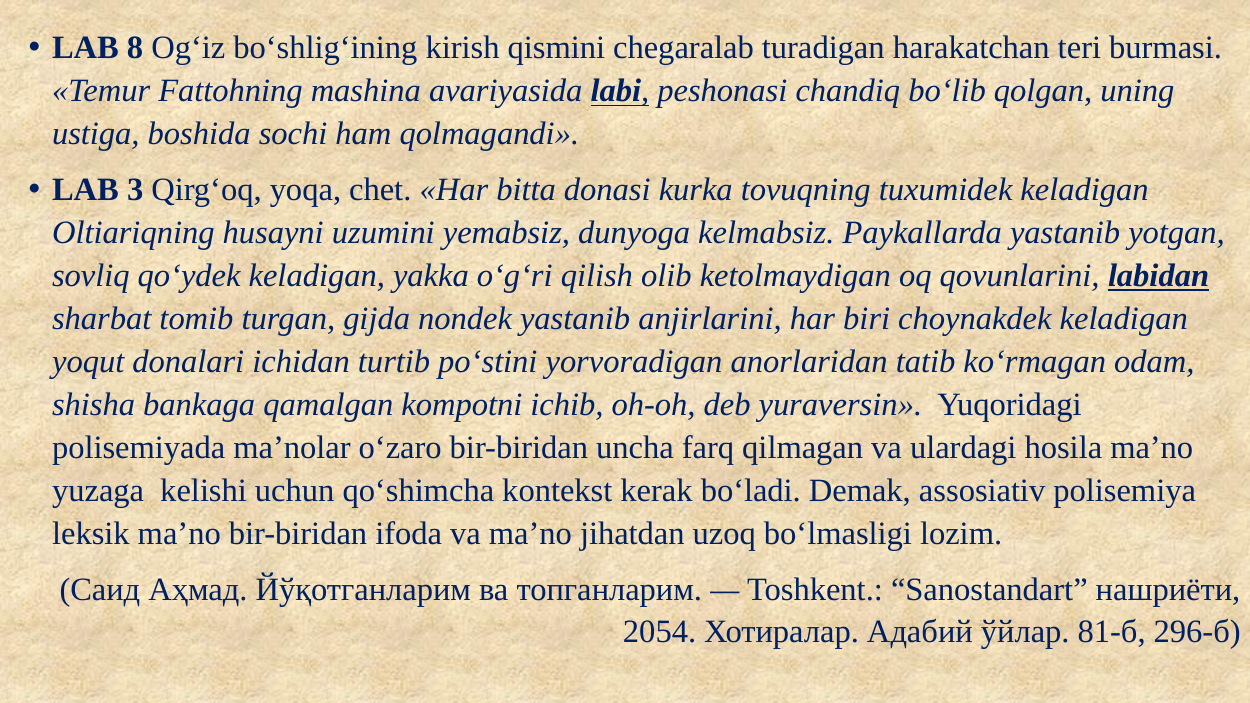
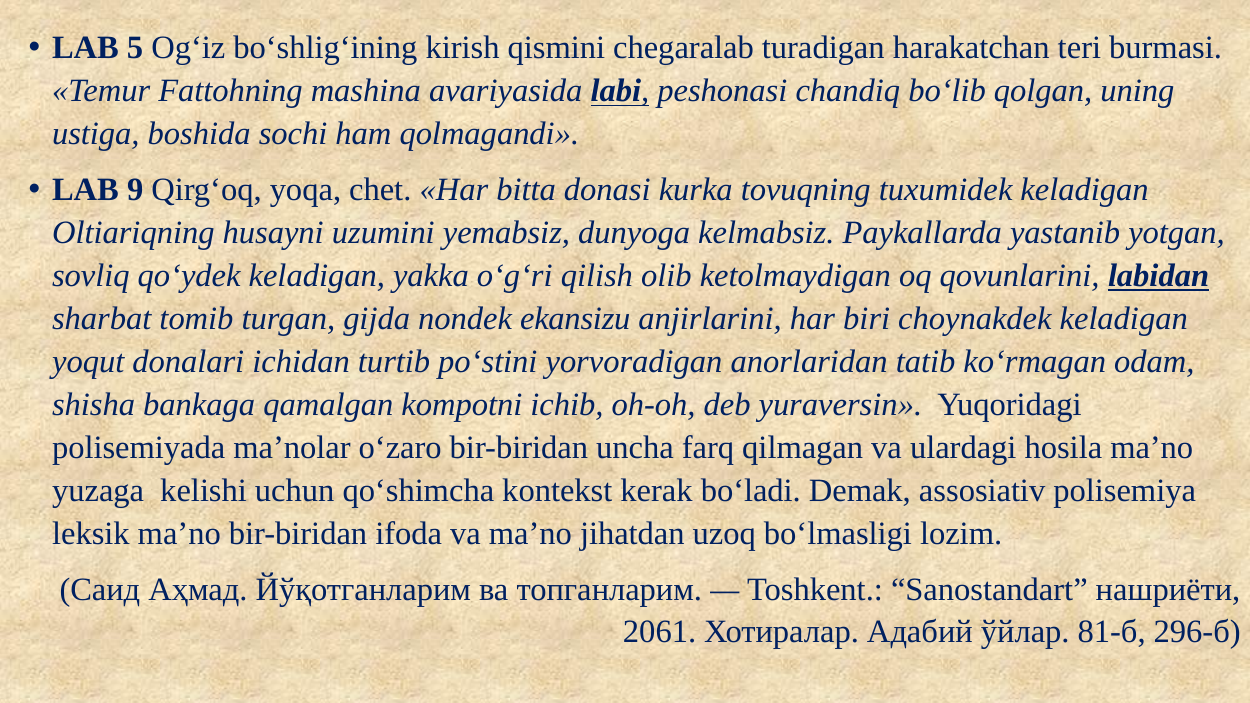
8: 8 -> 5
3: 3 -> 9
nondek yastanib: yastanib -> ekansizu
2054: 2054 -> 2061
